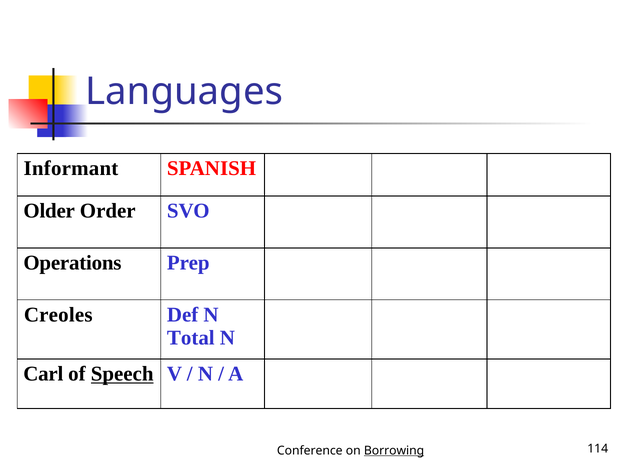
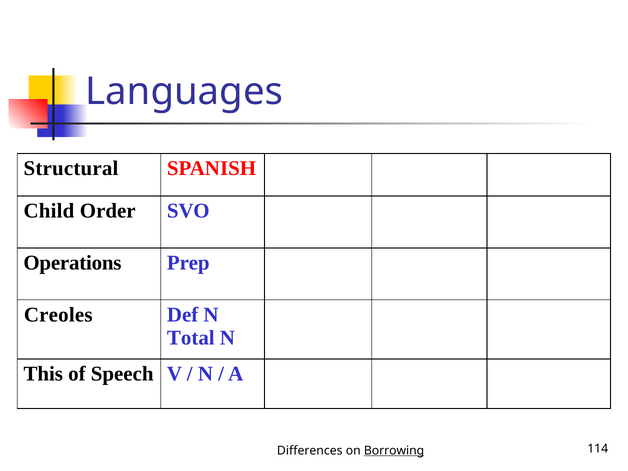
Informant: Informant -> Structural
Older: Older -> Child
Carl: Carl -> This
Speech underline: present -> none
Conference: Conference -> Differences
